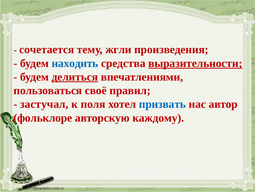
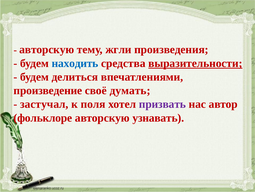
сочетается at (47, 49): сочетается -> авторскую
делиться underline: present -> none
пользоваться: пользоваться -> произведение
правил: правил -> думать
призвать colour: blue -> purple
каждому: каждому -> узнавать
